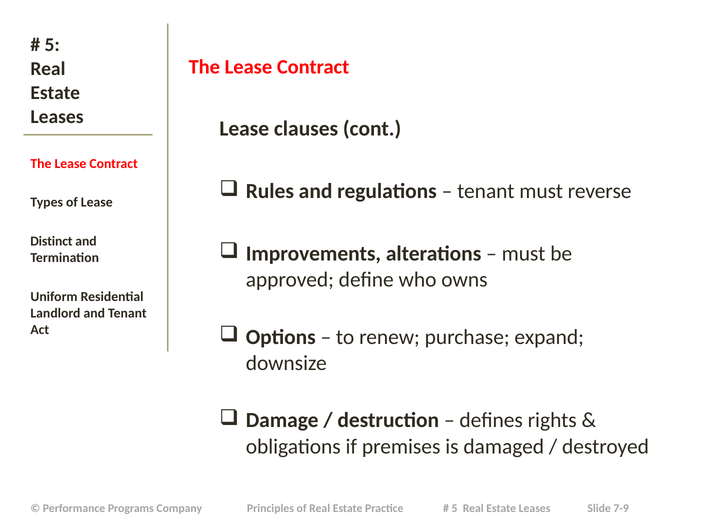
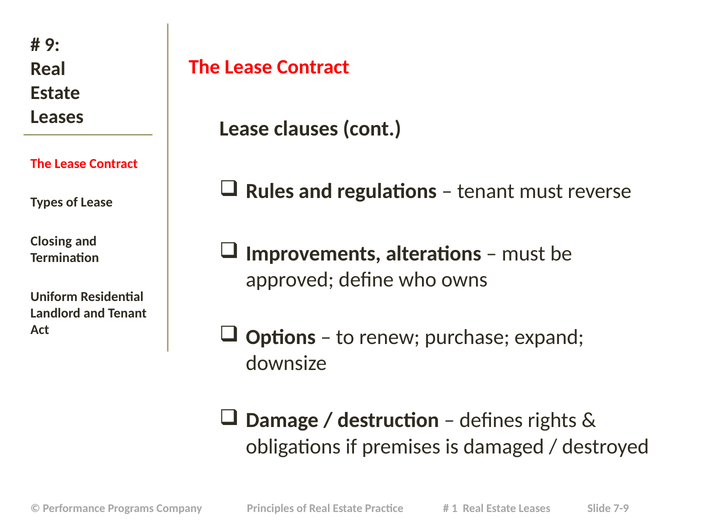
5 at (52, 45): 5 -> 9
Distinct: Distinct -> Closing
5 at (454, 509): 5 -> 1
